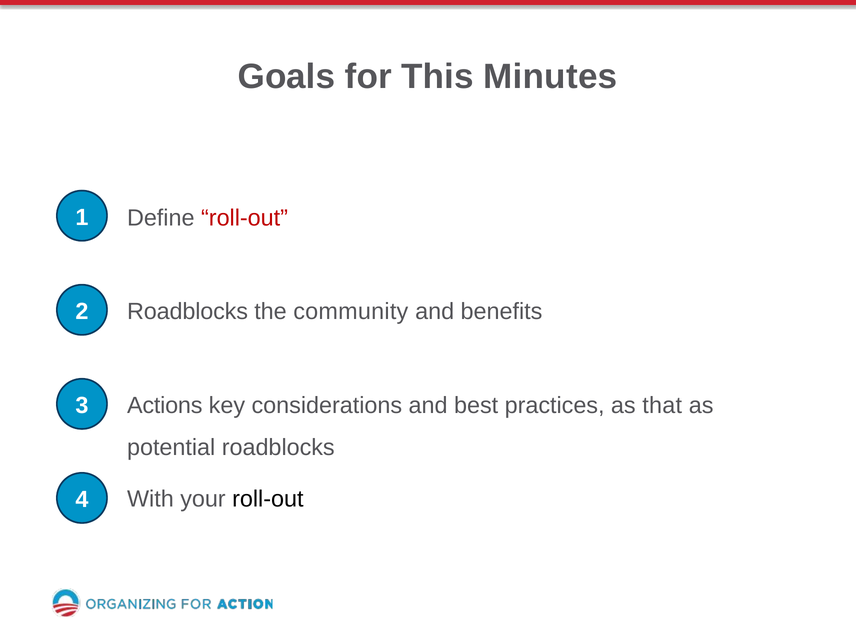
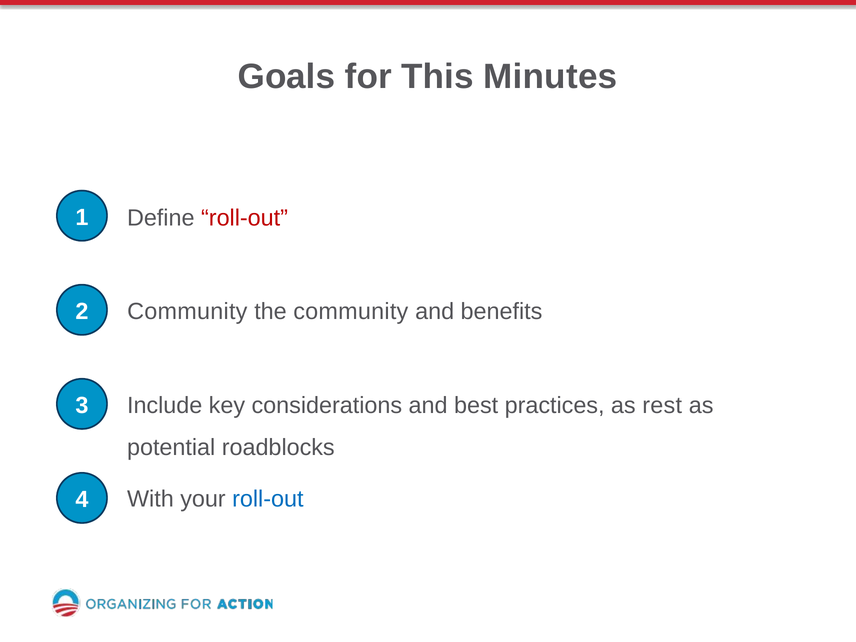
Roadblocks at (188, 312): Roadblocks -> Community
Actions: Actions -> Include
that: that -> rest
roll-out at (268, 499) colour: black -> blue
